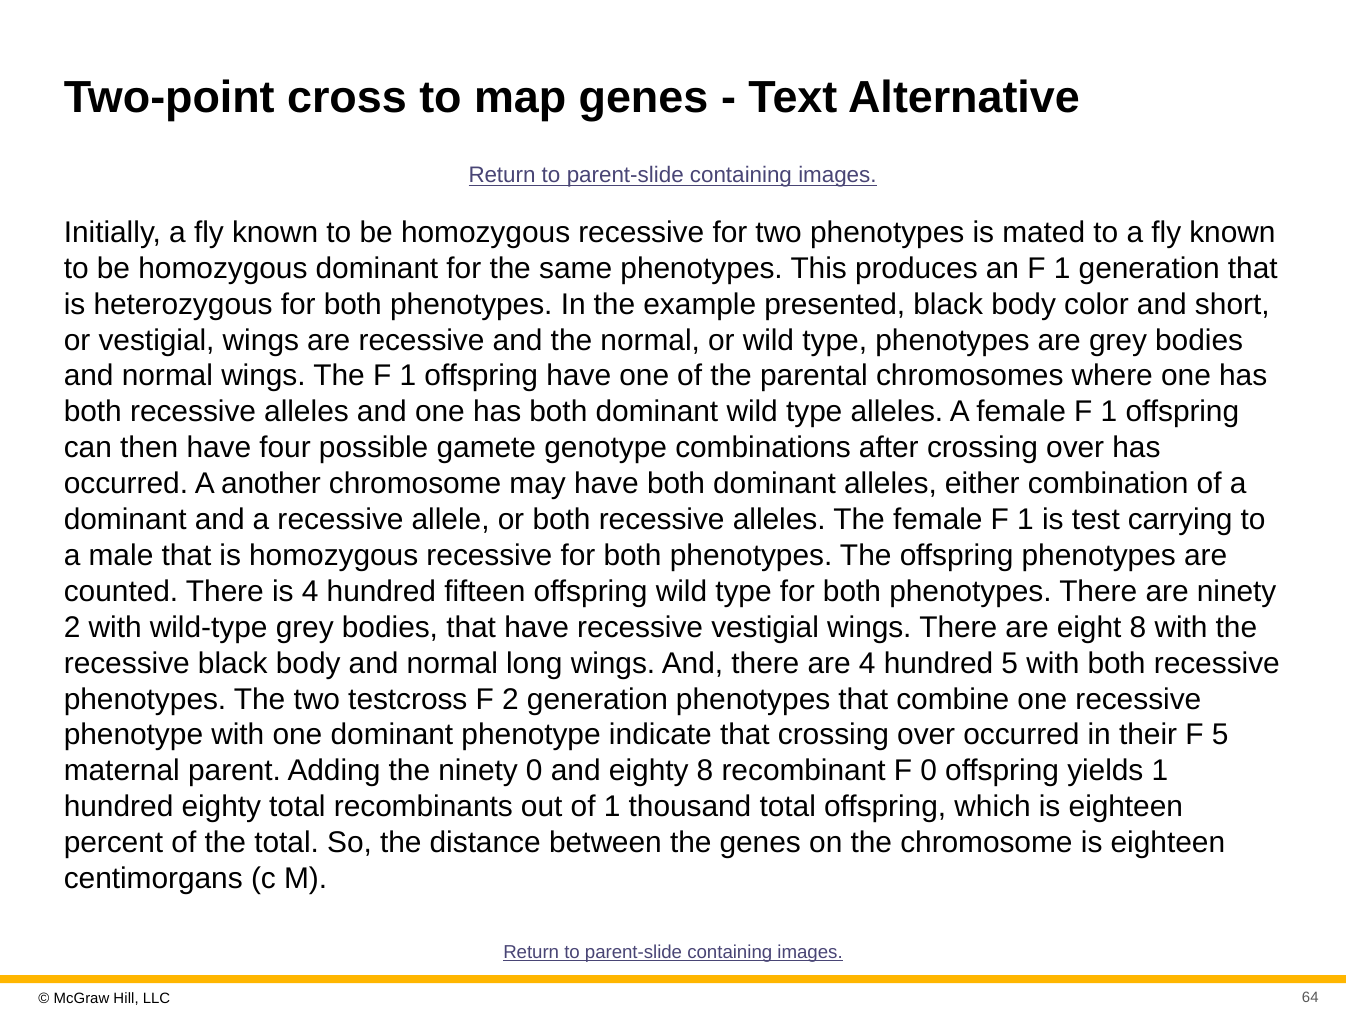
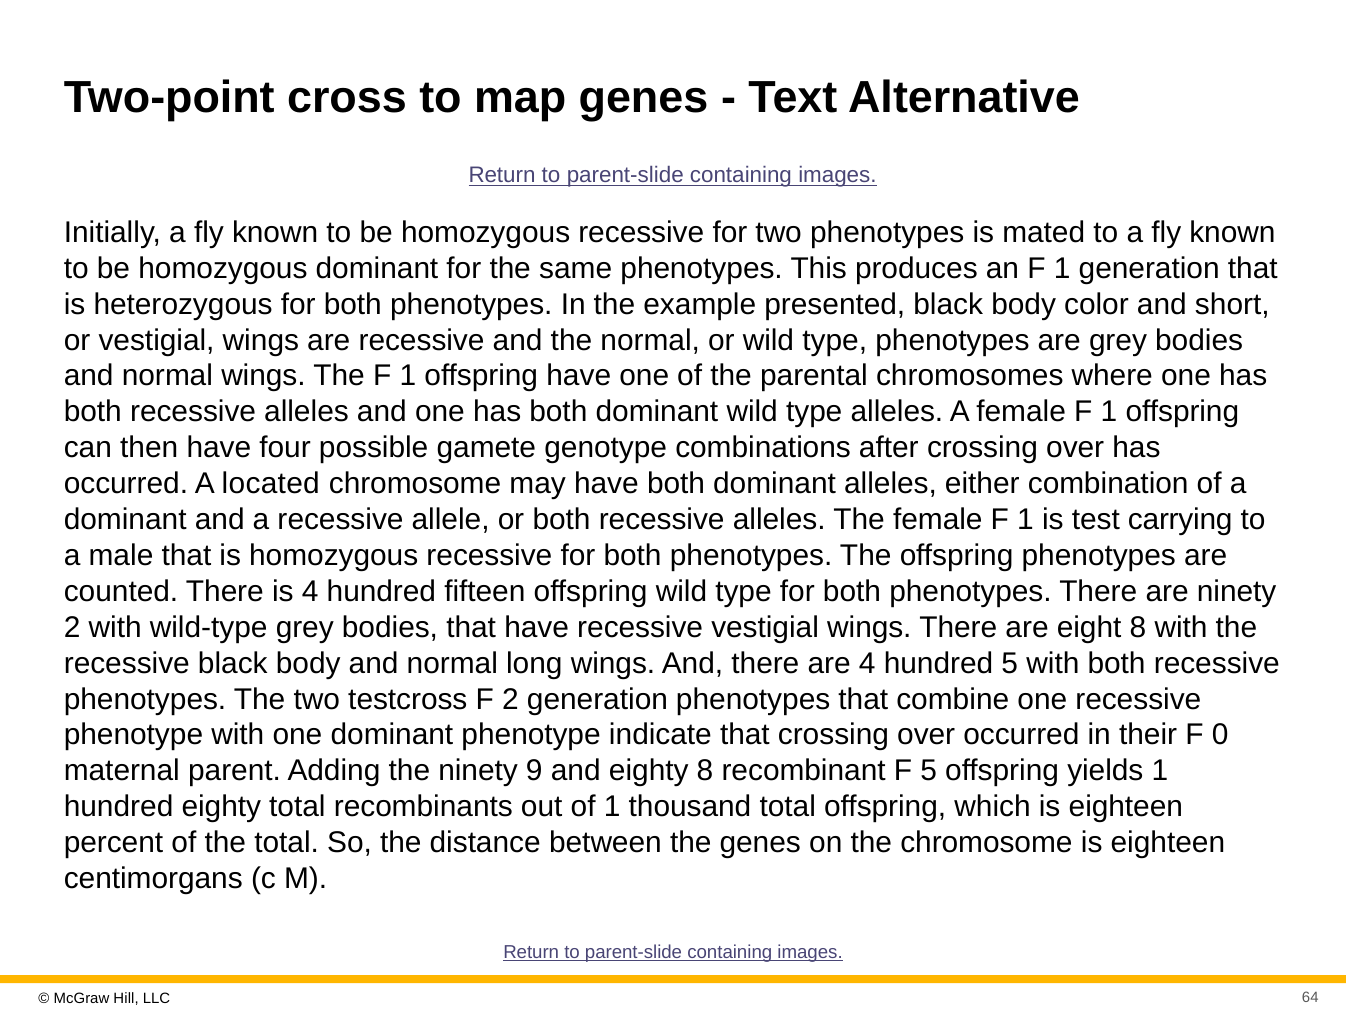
another: another -> located
F 5: 5 -> 0
ninety 0: 0 -> 9
F 0: 0 -> 5
